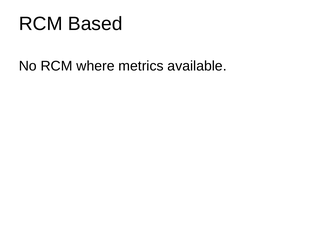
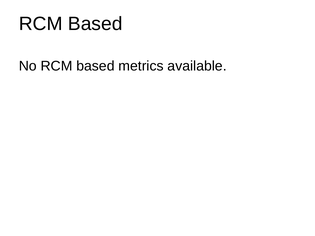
No RCM where: where -> based
